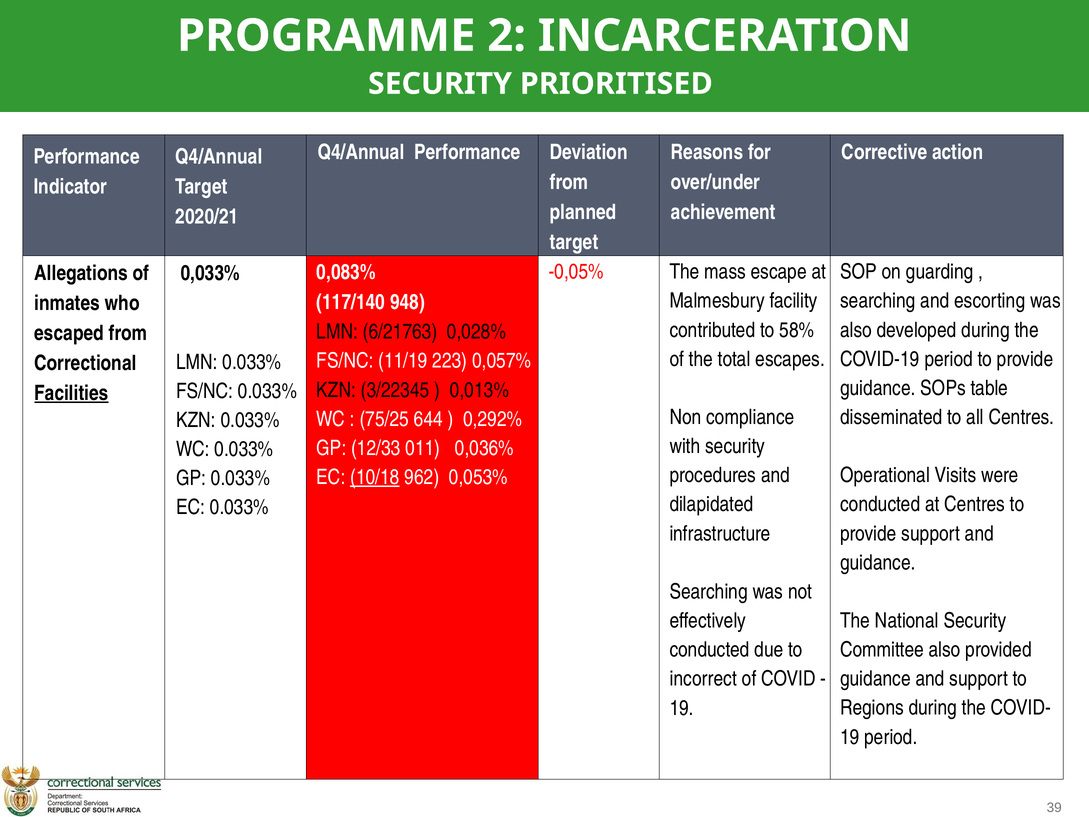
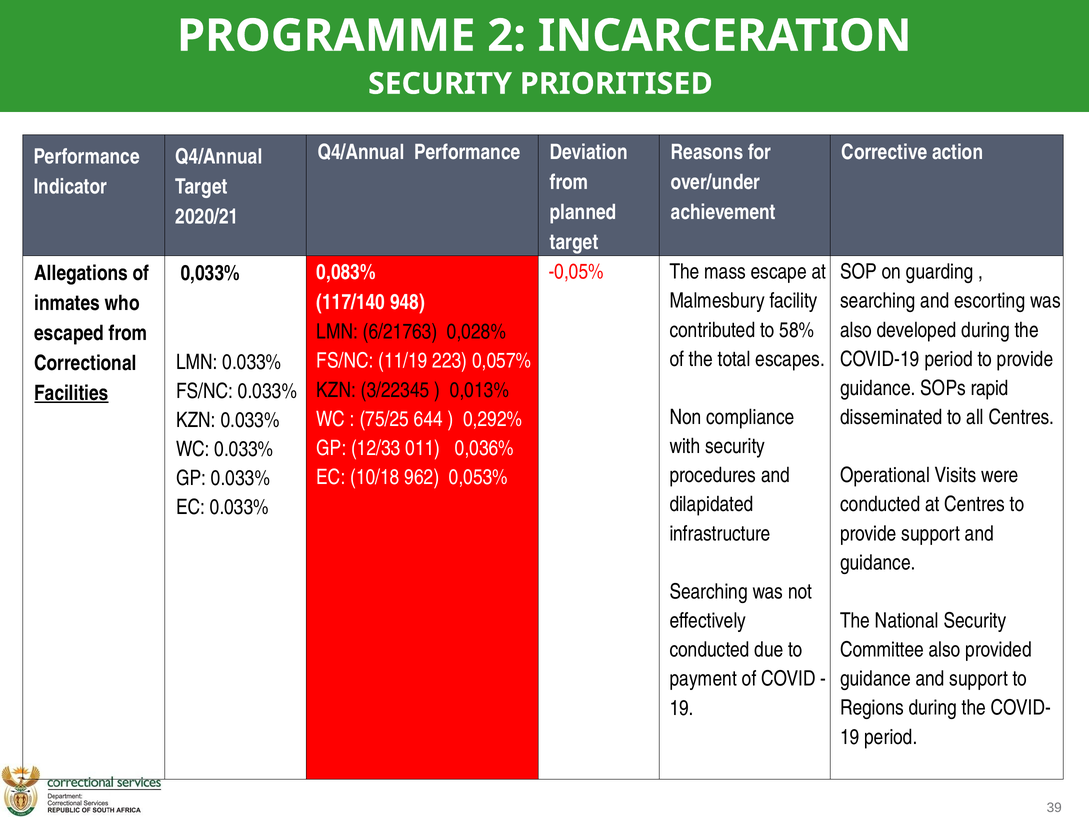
table: table -> rapid
10/18 underline: present -> none
incorrect: incorrect -> payment
